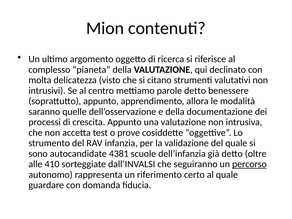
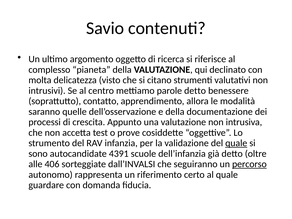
Mion: Mion -> Savio
soprattutto appunto: appunto -> contatto
quale at (236, 143) underline: none -> present
4381: 4381 -> 4391
410: 410 -> 406
